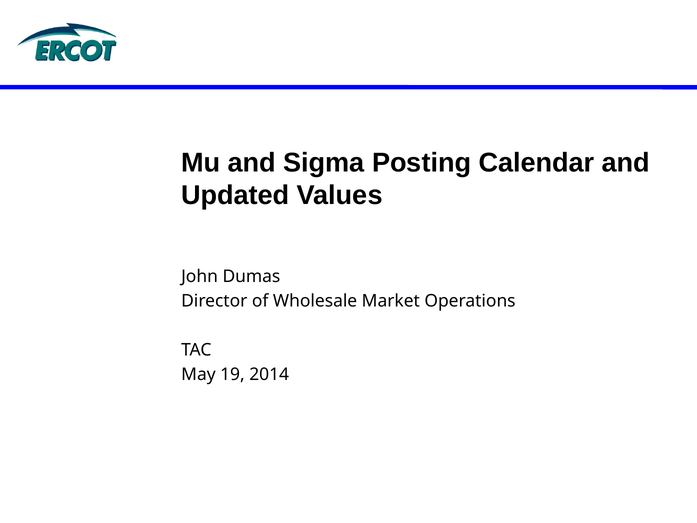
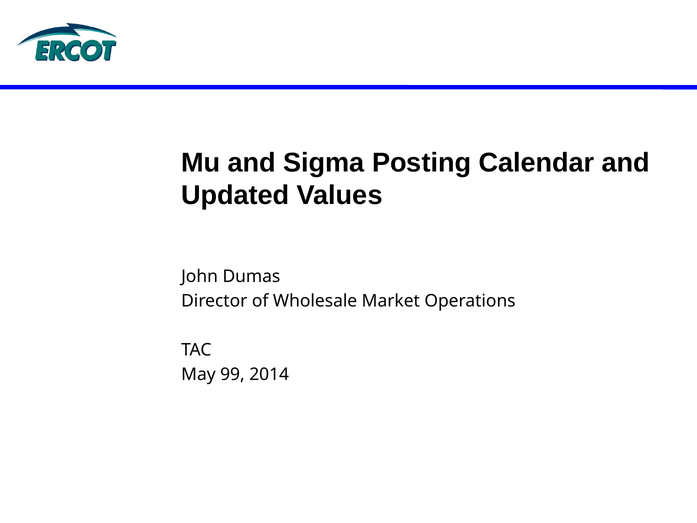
19: 19 -> 99
